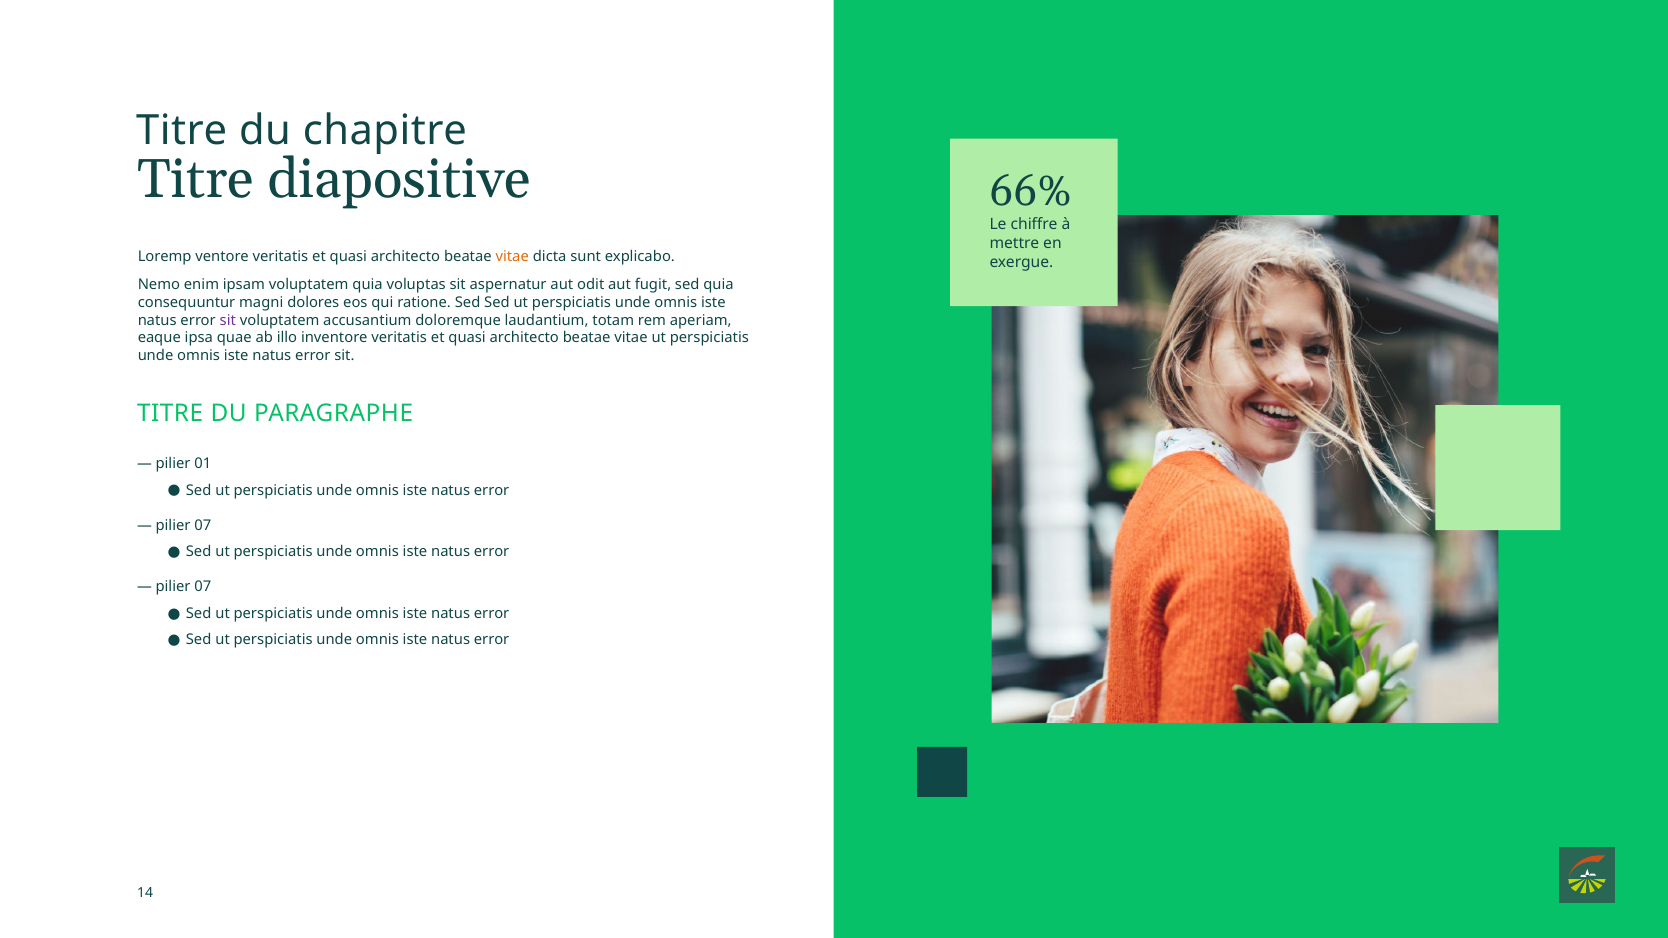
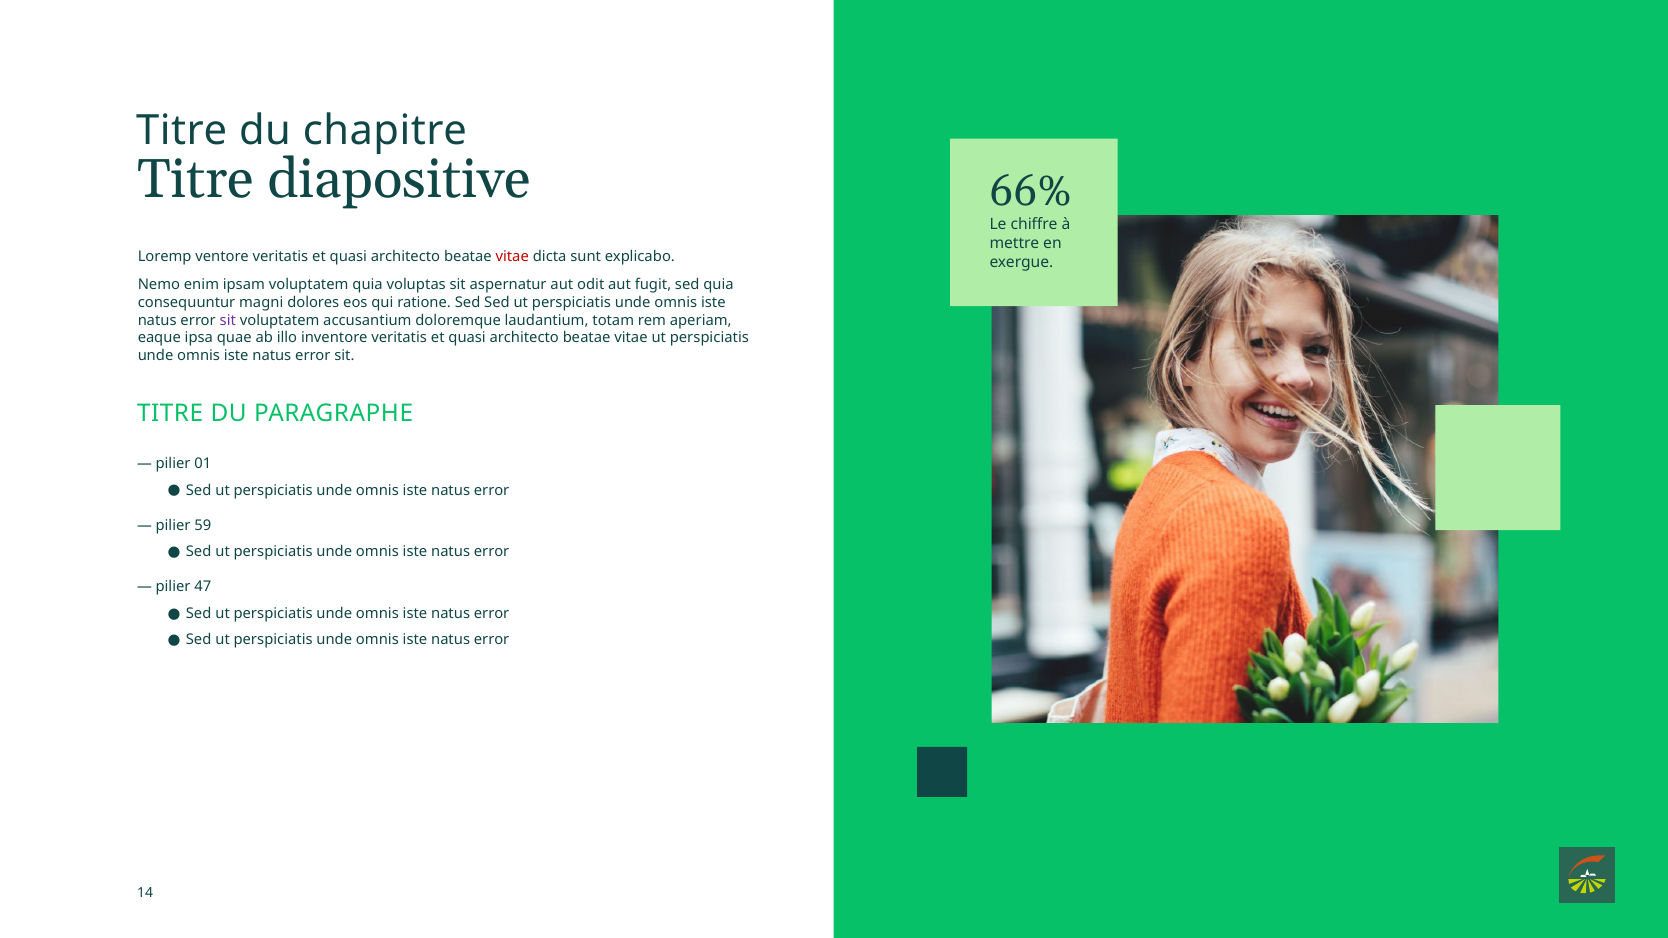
vitae at (512, 257) colour: orange -> red
07 at (203, 525): 07 -> 59
07 at (203, 587): 07 -> 47
